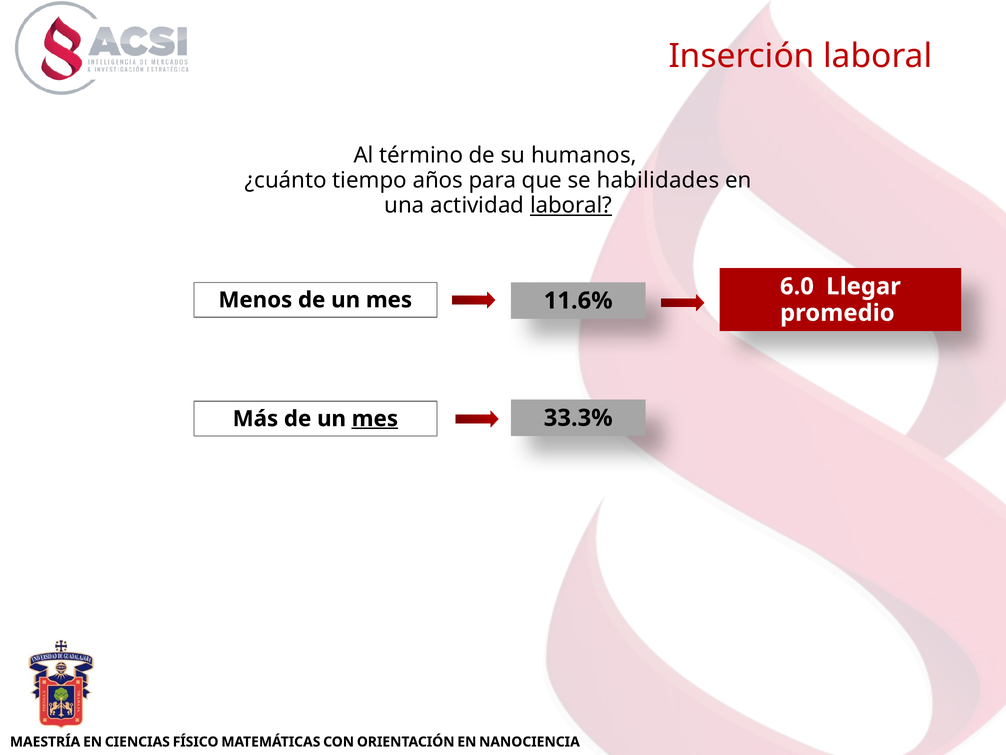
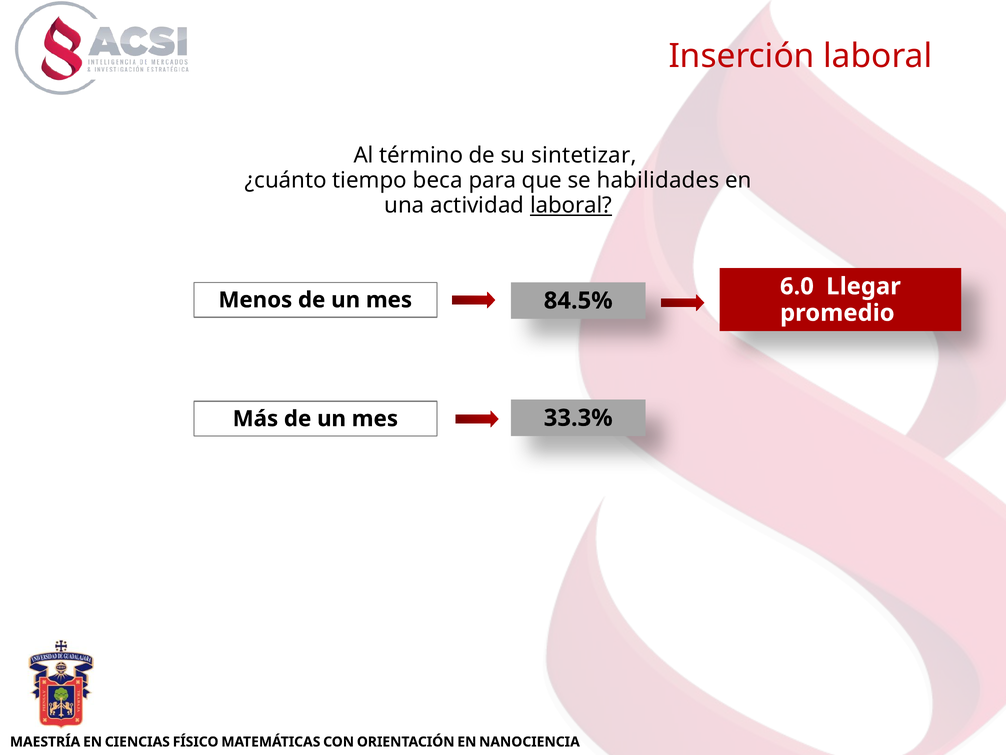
humanos: humanos -> sintetizar
años: años -> beca
11.6%: 11.6% -> 84.5%
mes at (375, 419) underline: present -> none
